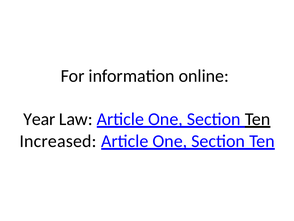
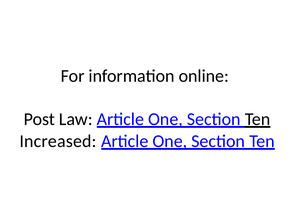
Year: Year -> Post
